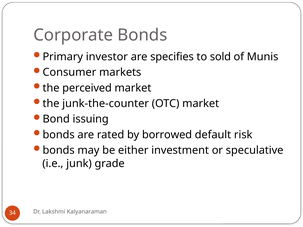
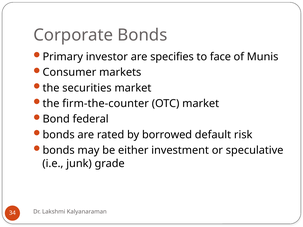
sold: sold -> face
perceived: perceived -> securities
junk-the-counter: junk-the-counter -> firm-the-counter
issuing: issuing -> federal
